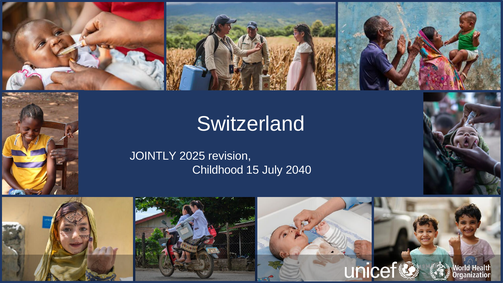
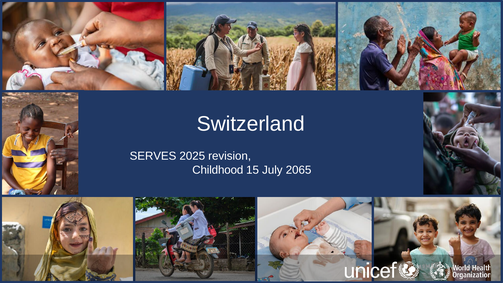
JOINTLY: JOINTLY -> SERVES
2040: 2040 -> 2065
